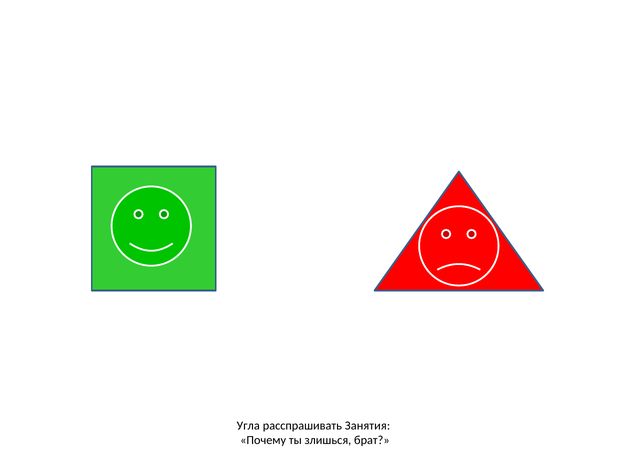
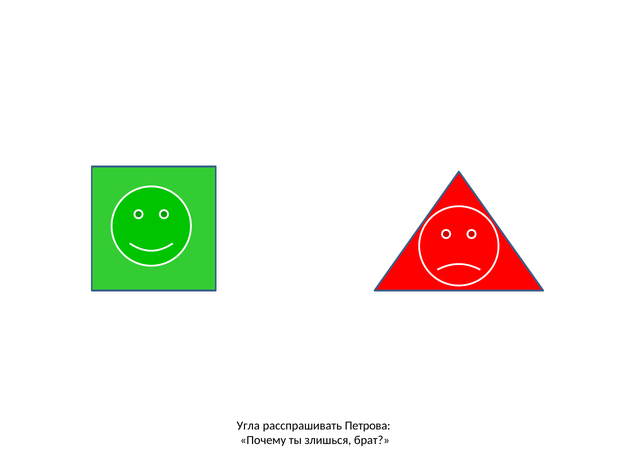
Занятия: Занятия -> Петрова
